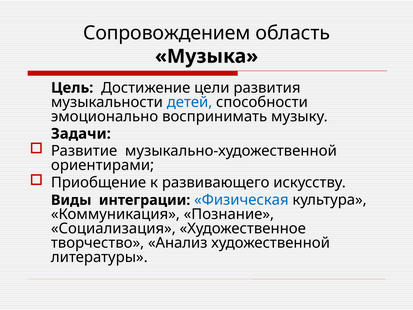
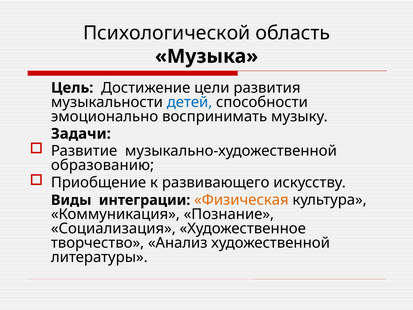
Сопровождением: Сопровождением -> Психологической
ориентирами: ориентирами -> образованию
Физическая colour: blue -> orange
